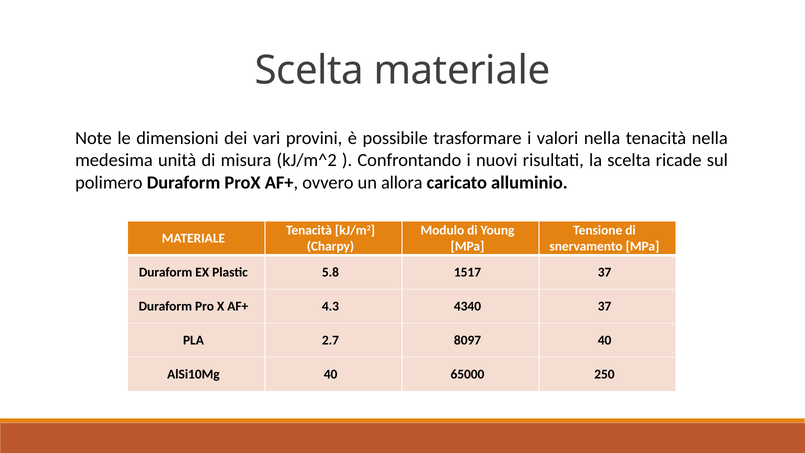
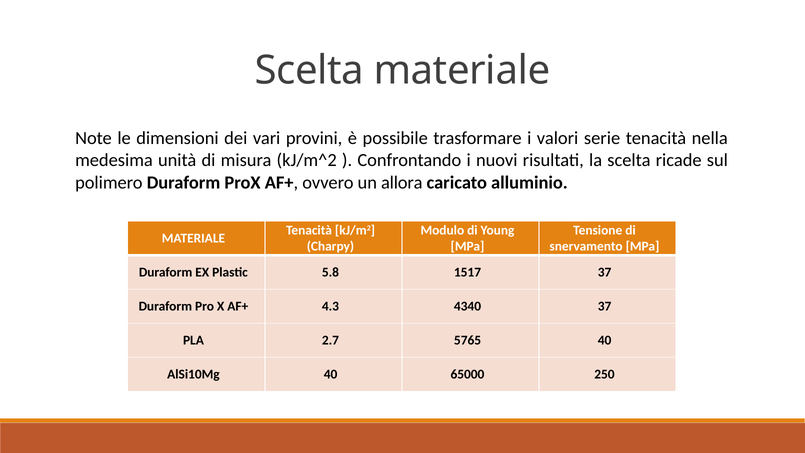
valori nella: nella -> serie
8097: 8097 -> 5765
